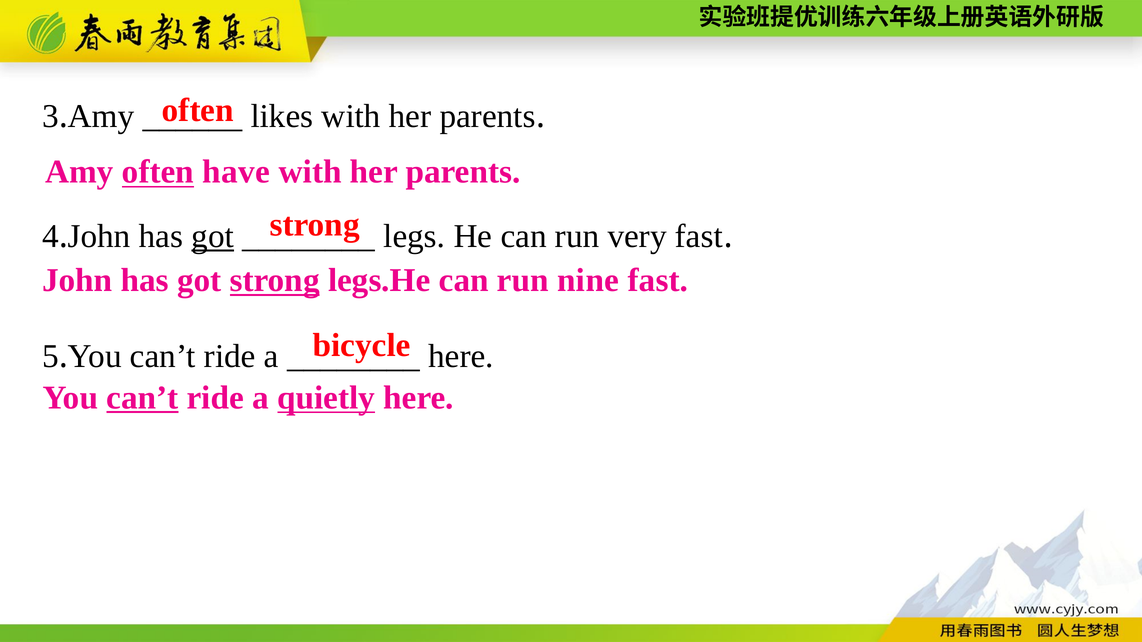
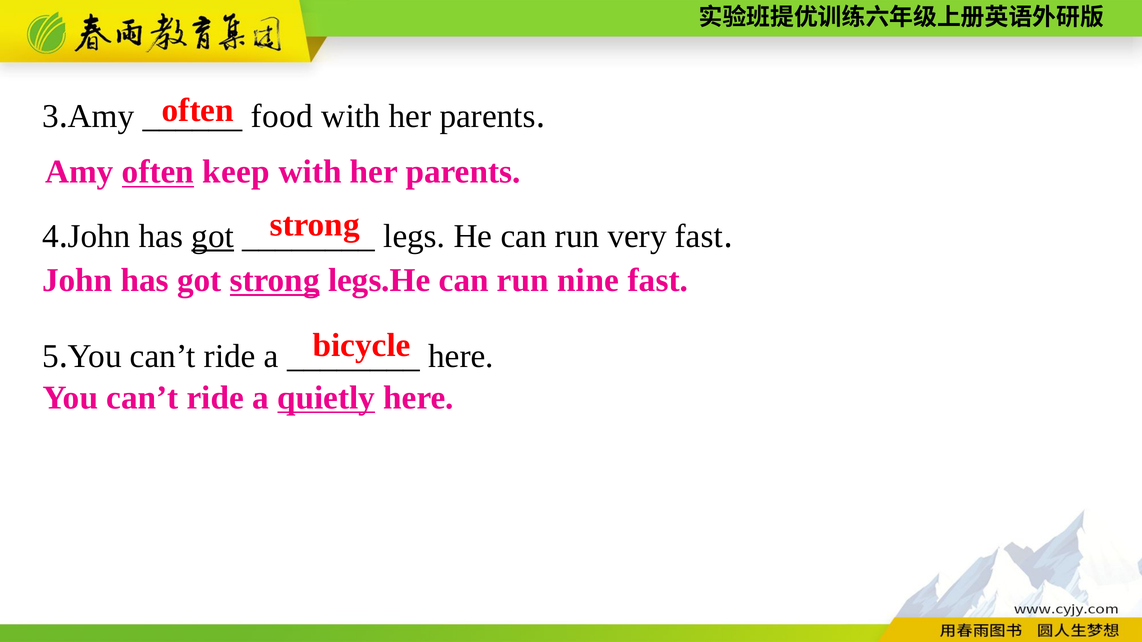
likes: likes -> food
have: have -> keep
can’t at (142, 398) underline: present -> none
